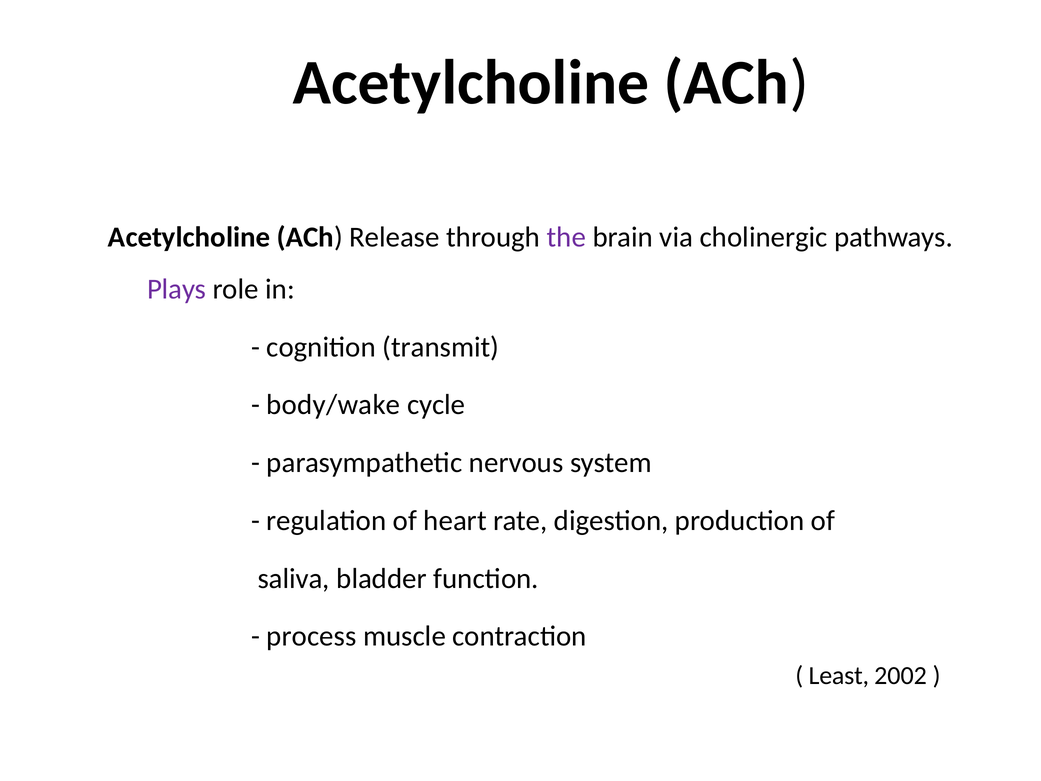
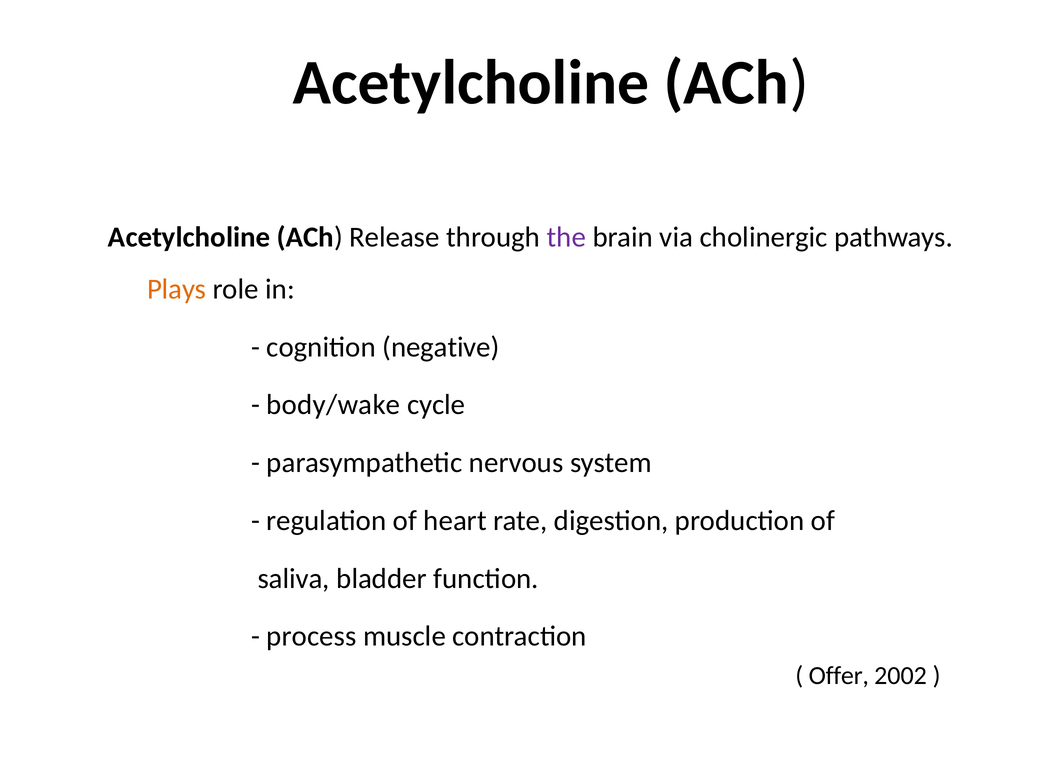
Plays colour: purple -> orange
transmit: transmit -> negative
Least: Least -> Offer
